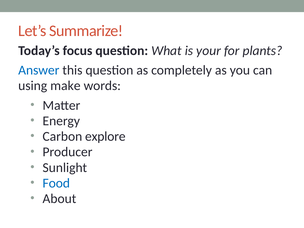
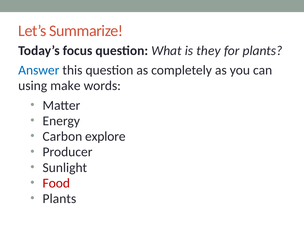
your: your -> they
Food colour: blue -> red
About at (59, 199): About -> Plants
